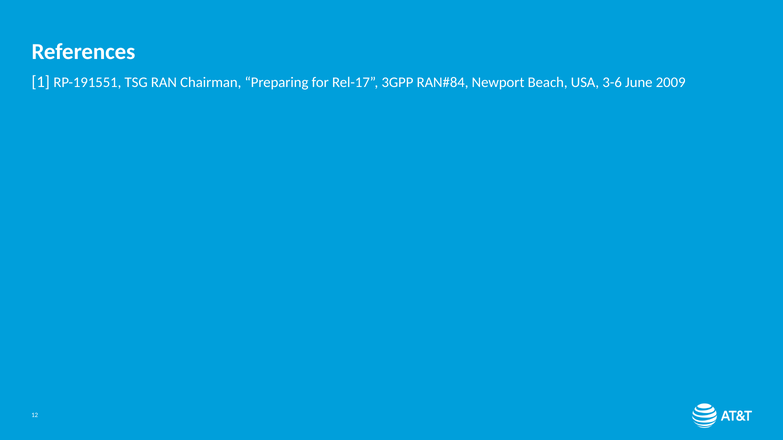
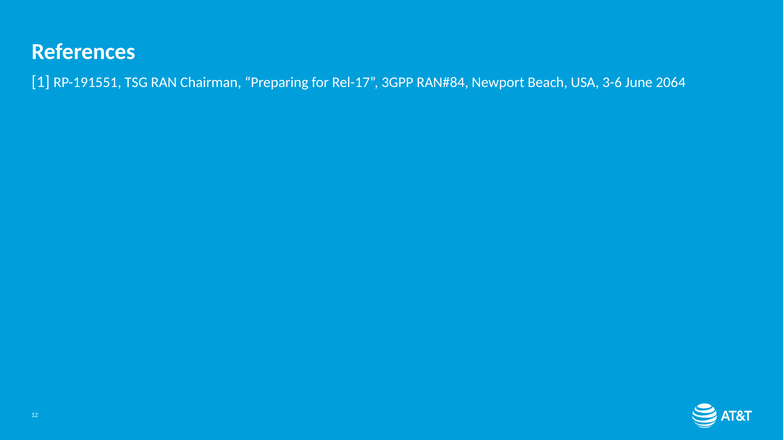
2009: 2009 -> 2064
